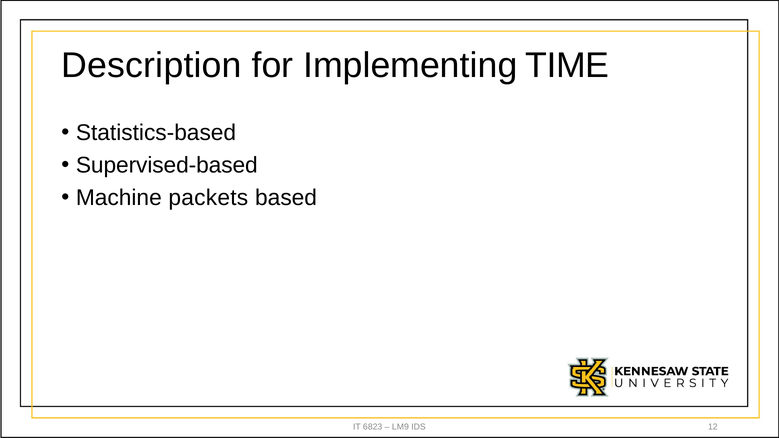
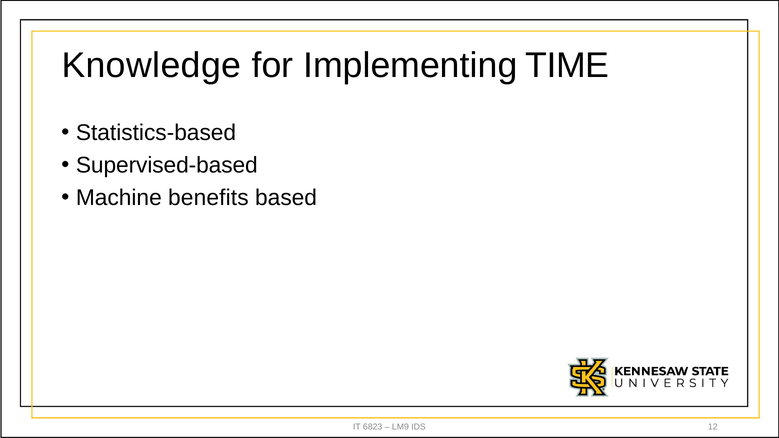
Description: Description -> Knowledge
packets: packets -> benefits
